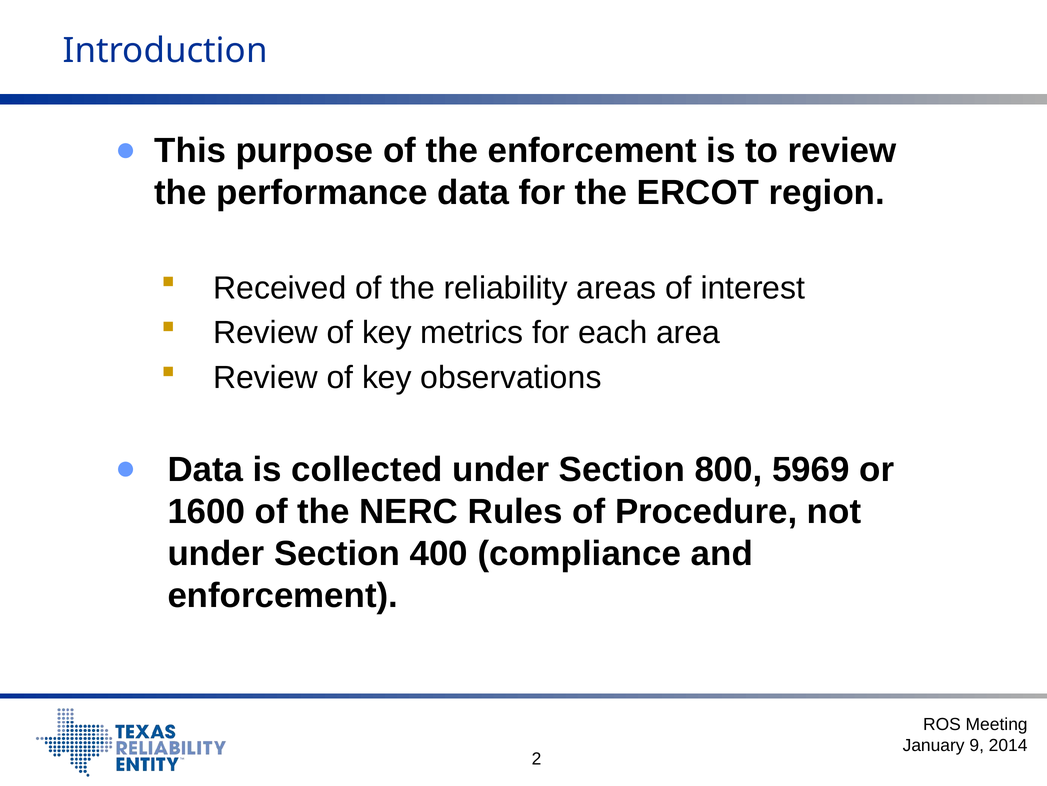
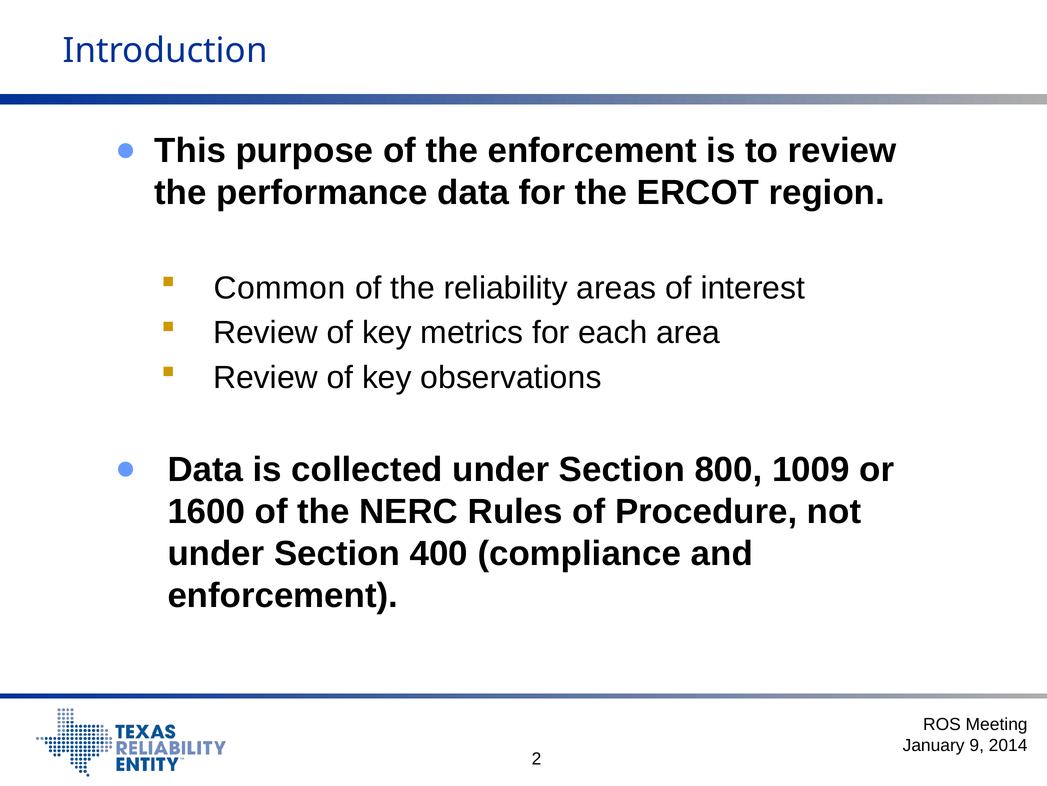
Received: Received -> Common
5969: 5969 -> 1009
